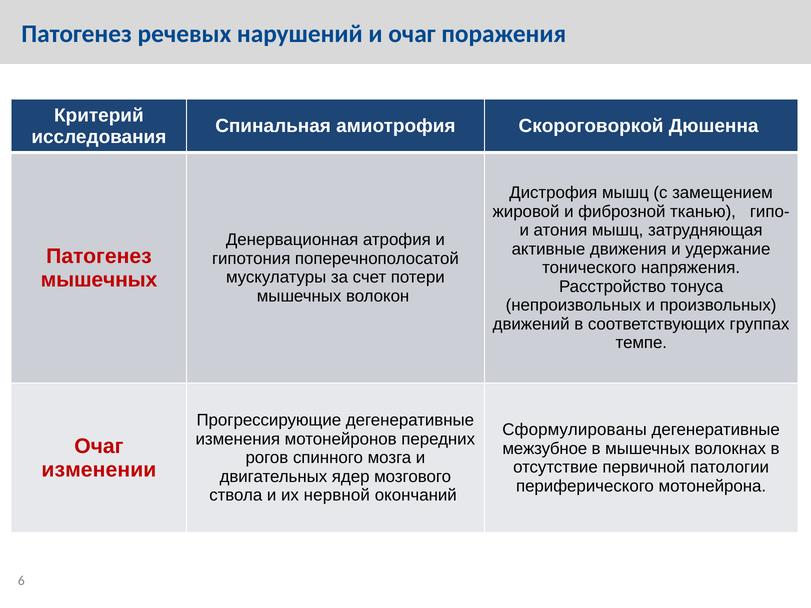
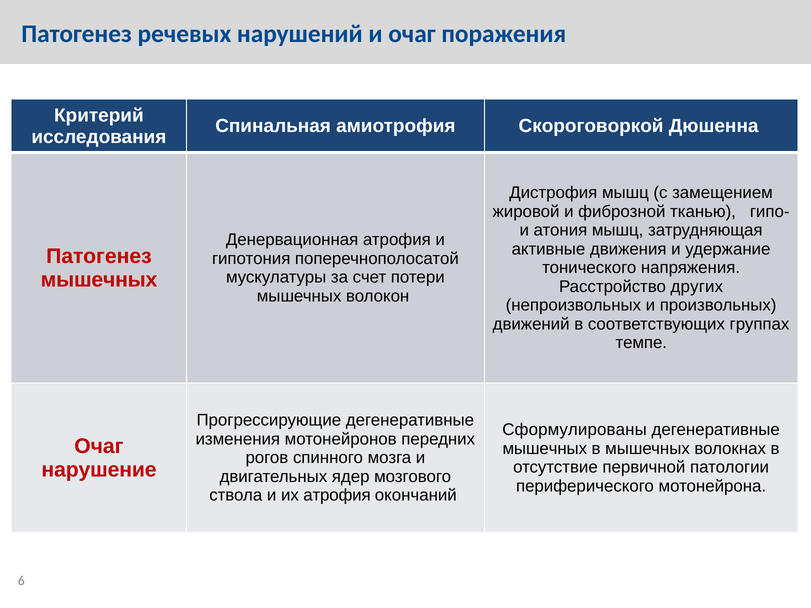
тонуса: тонуса -> других
межзубное at (545, 449): межзубное -> мышечных
изменении: изменении -> нарушение
их нервной: нервной -> атрофия
